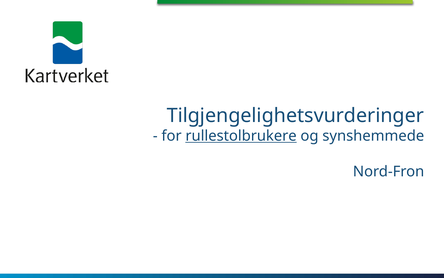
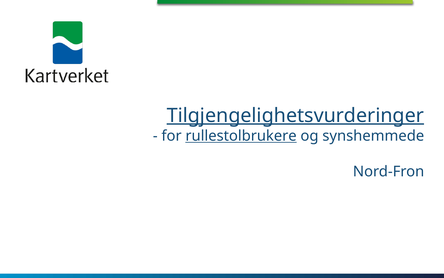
Tilgjengelighetsvurderinger underline: none -> present
